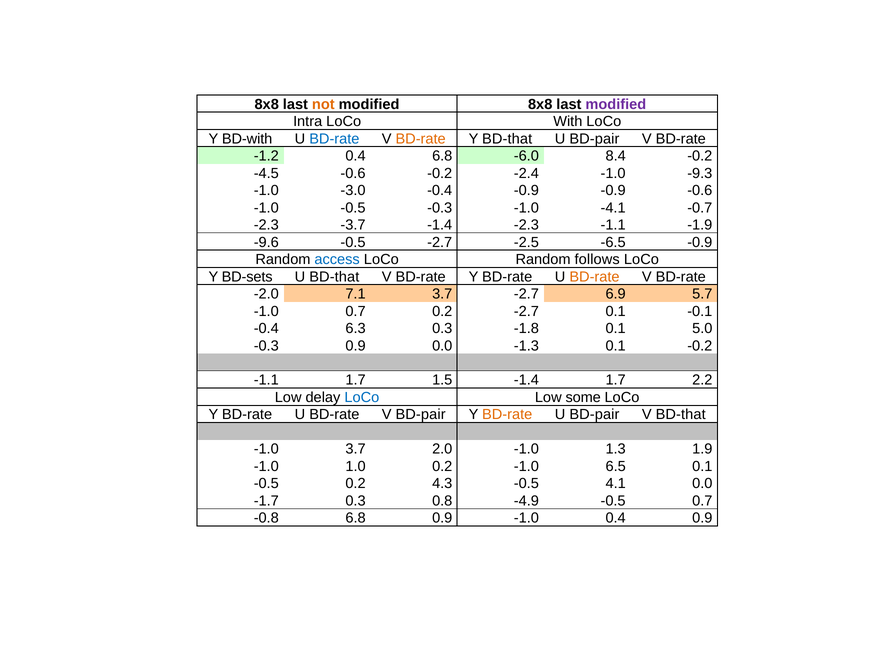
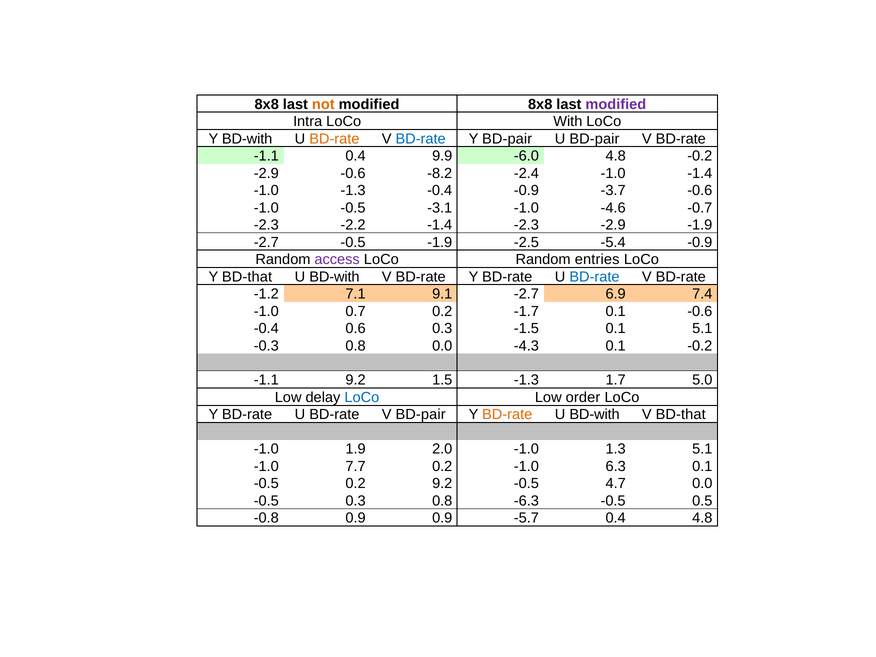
BD-rate at (334, 139) colour: blue -> orange
BD-rate at (421, 139) colour: orange -> blue
Y BD-that: BD-that -> BD-pair
-1.2 at (266, 156): -1.2 -> -1.1
0.4 6.8: 6.8 -> 9.9
-6.0 8.4: 8.4 -> 4.8
-4.5 at (266, 173): -4.5 -> -2.9
-0.6 -0.2: -0.2 -> -8.2
-1.0 -9.3: -9.3 -> -1.4
-1.0 -3.0: -3.0 -> -1.3
-0.9 -0.9: -0.9 -> -3.7
-0.5 -0.3: -0.3 -> -3.1
-4.1: -4.1 -> -4.6
-3.7: -3.7 -> -2.2
-2.3 -1.1: -1.1 -> -2.9
-9.6 at (266, 242): -9.6 -> -2.7
-0.5 -2.7: -2.7 -> -1.9
-6.5: -6.5 -> -5.4
access colour: blue -> purple
follows: follows -> entries
Y BD-sets: BD-sets -> BD-that
BD-that at (334, 277): BD-that -> BD-with
BD-rate at (594, 277) colour: orange -> blue
-2.0: -2.0 -> -1.2
7.1 3.7: 3.7 -> 9.1
5.7: 5.7 -> 7.4
0.2 -2.7: -2.7 -> -1.7
0.1 -0.1: -0.1 -> -0.6
6.3: 6.3 -> 0.6
-1.8: -1.8 -> -1.5
0.1 5.0: 5.0 -> 5.1
-0.3 0.9: 0.9 -> 0.8
-1.3: -1.3 -> -4.3
-1.1 1.7: 1.7 -> 9.2
1.5 -1.4: -1.4 -> -1.3
2.2: 2.2 -> 5.0
some: some -> order
BD-pair at (594, 415): BD-pair -> BD-with
-1.0 3.7: 3.7 -> 1.9
1.3 1.9: 1.9 -> 5.1
1.0: 1.0 -> 7.7
6.5: 6.5 -> 6.3
0.2 4.3: 4.3 -> 9.2
4.1: 4.1 -> 4.7
-1.7 at (266, 501): -1.7 -> -0.5
-4.9: -4.9 -> -6.3
-0.5 0.7: 0.7 -> 0.5
-0.8 6.8: 6.8 -> 0.9
0.9 -1.0: -1.0 -> -5.7
0.4 0.9: 0.9 -> 4.8
